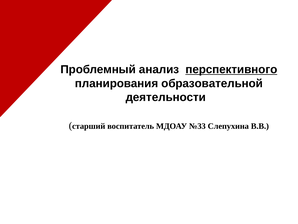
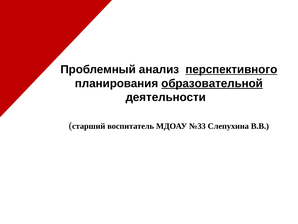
образовательной underline: none -> present
